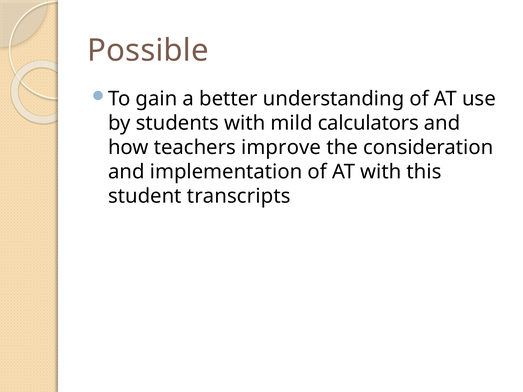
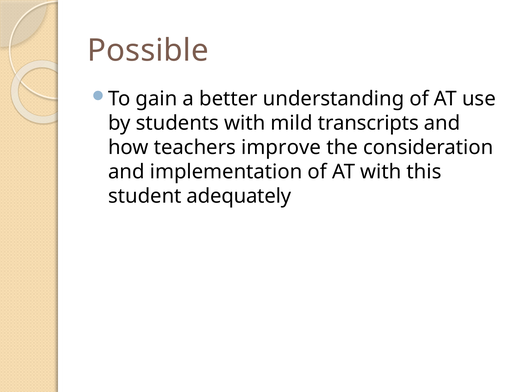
calculators: calculators -> transcripts
transcripts: transcripts -> adequately
